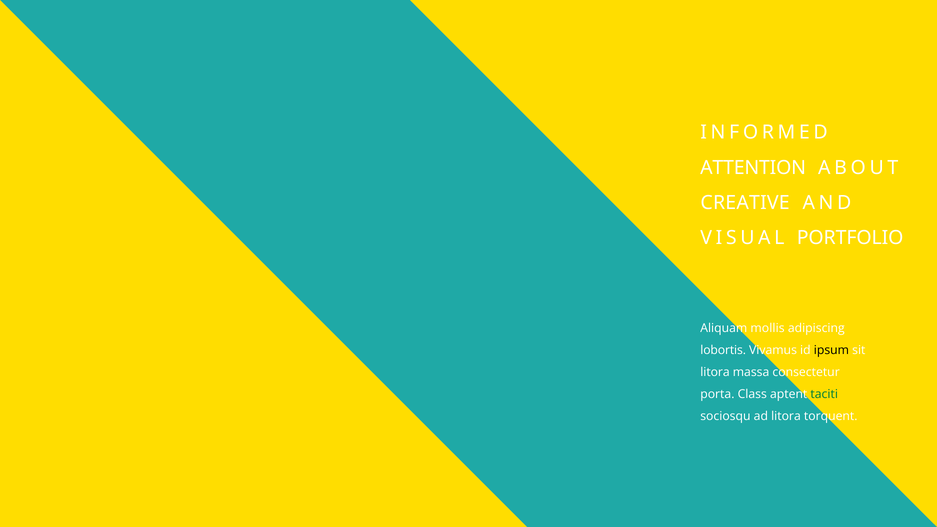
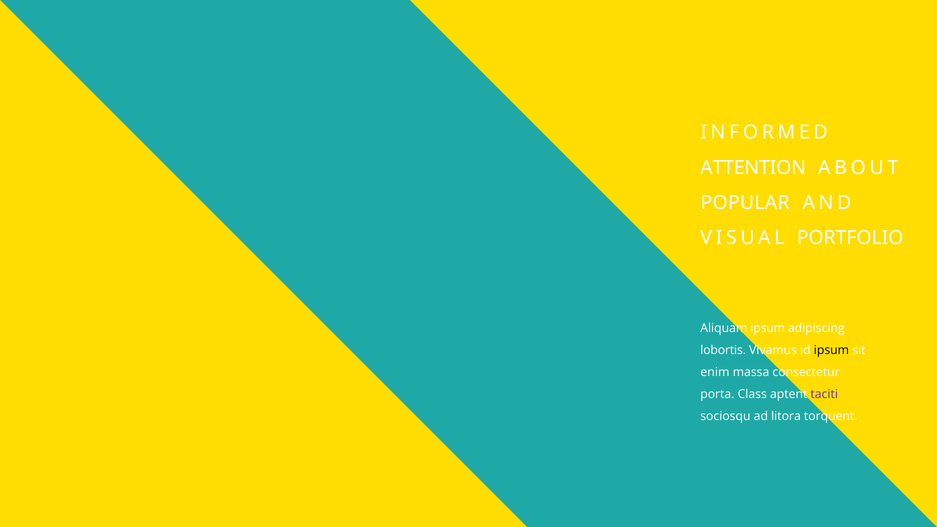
CREATIVE: CREATIVE -> POPULAR
Aliquam mollis: mollis -> ipsum
litora at (715, 372): litora -> enim
taciti colour: green -> purple
